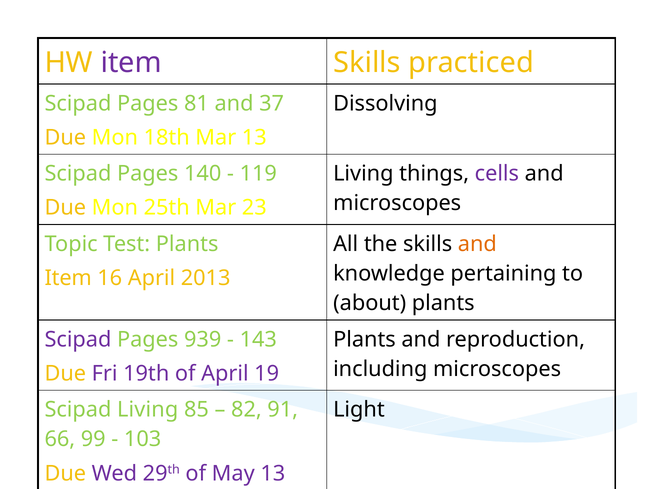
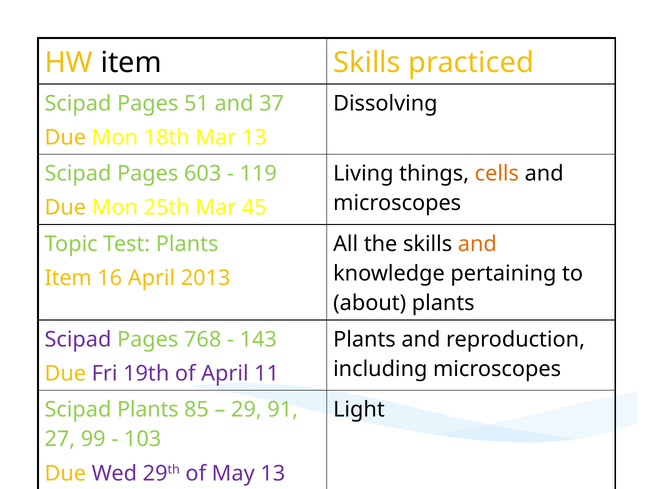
item at (131, 63) colour: purple -> black
81: 81 -> 51
140: 140 -> 603
cells colour: purple -> orange
23: 23 -> 45
939: 939 -> 768
19: 19 -> 11
Scipad Living: Living -> Plants
82: 82 -> 29
66: 66 -> 27
